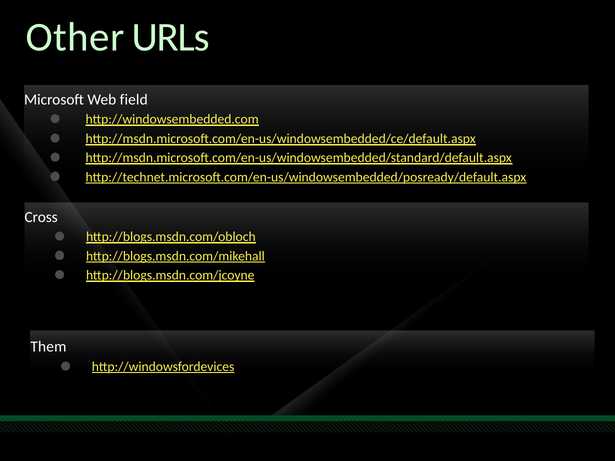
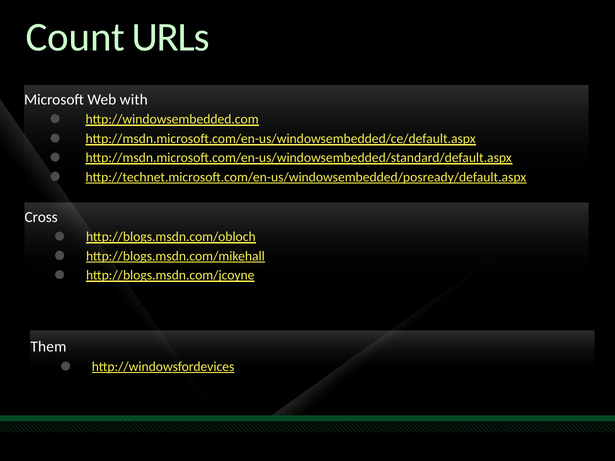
Other: Other -> Count
field: field -> with
